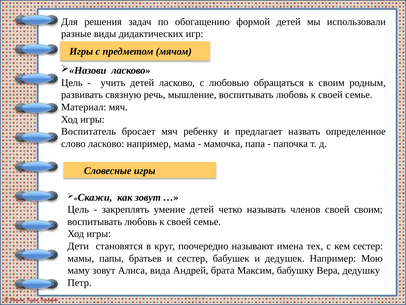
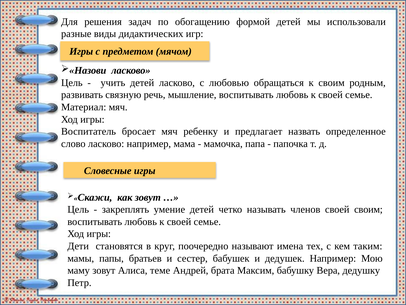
кем сестер: сестер -> таким
вида: вида -> теме
